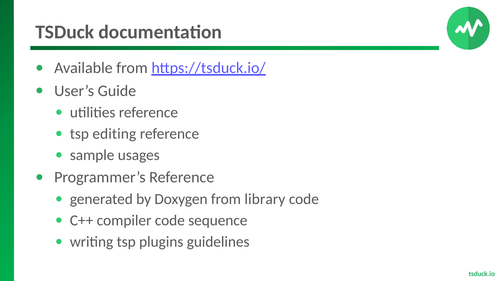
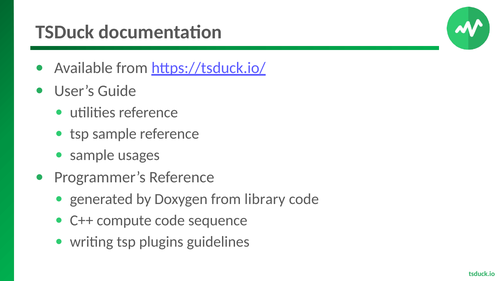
tsp editing: editing -> sample
compiler: compiler -> compute
